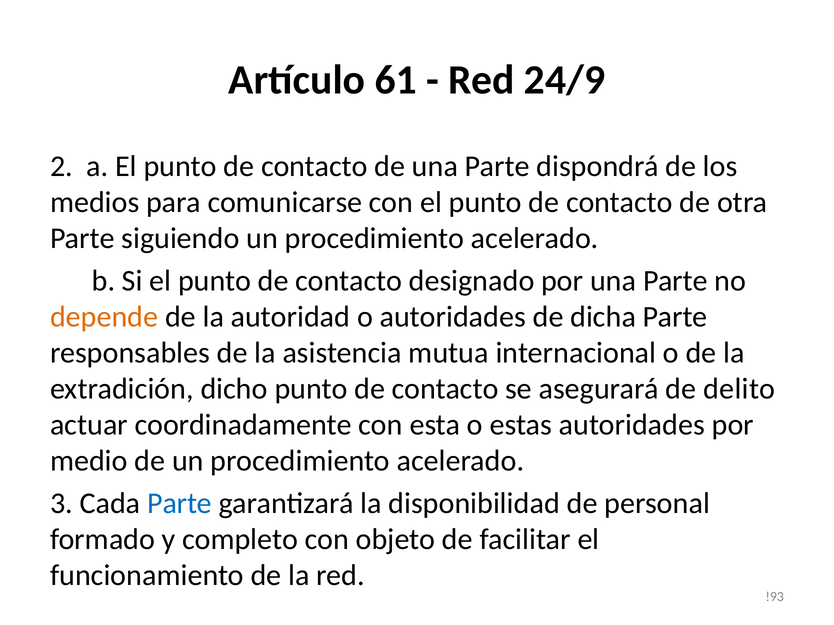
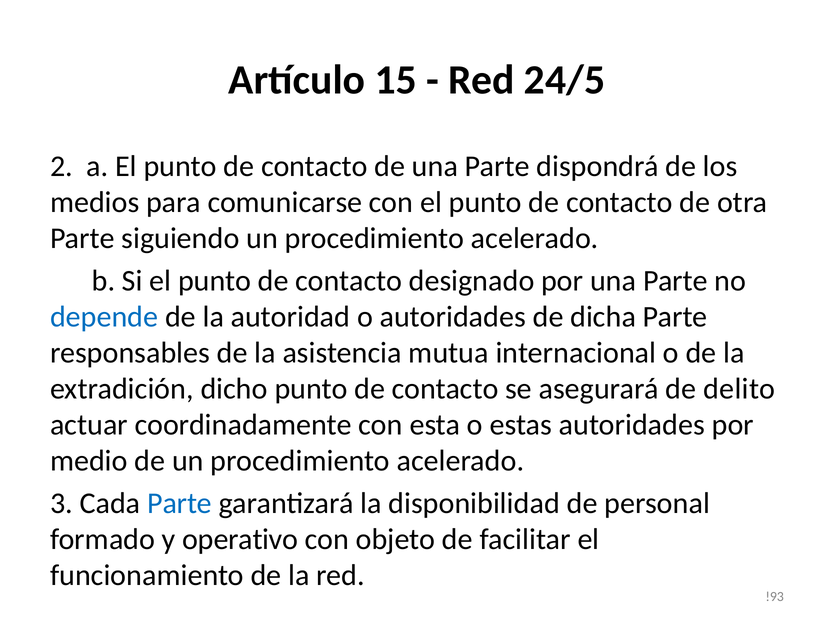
61: 61 -> 15
24/9: 24/9 -> 24/5
depende colour: orange -> blue
completo: completo -> operativo
